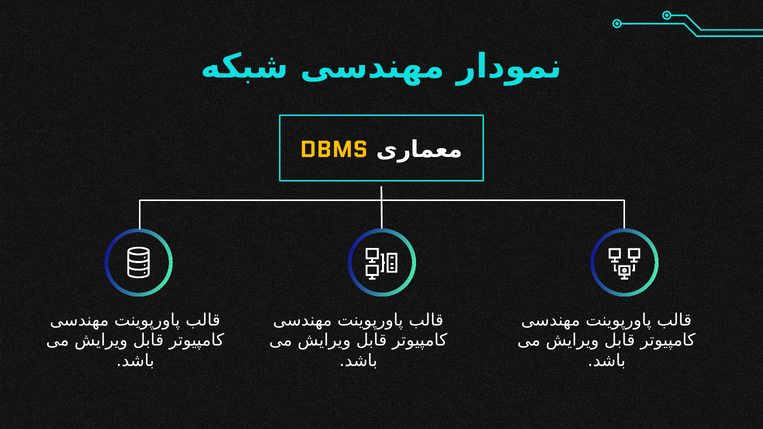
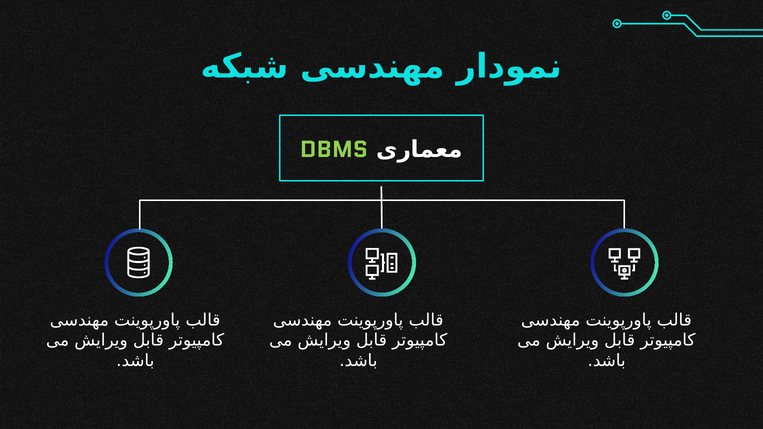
DBMS colour: yellow -> light green
